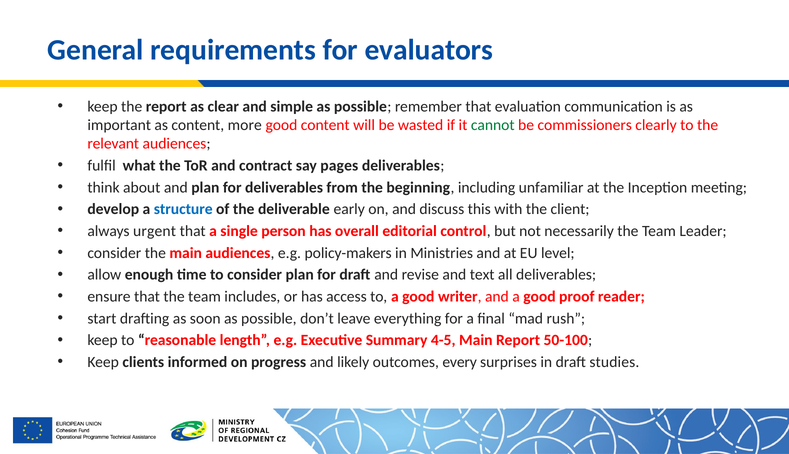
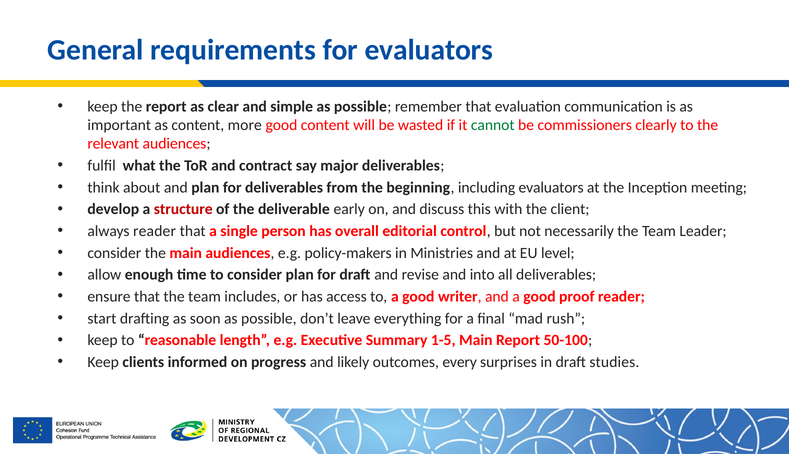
pages: pages -> major
including unfamiliar: unfamiliar -> evaluators
structure colour: blue -> red
always urgent: urgent -> reader
text: text -> into
4-5: 4-5 -> 1-5
